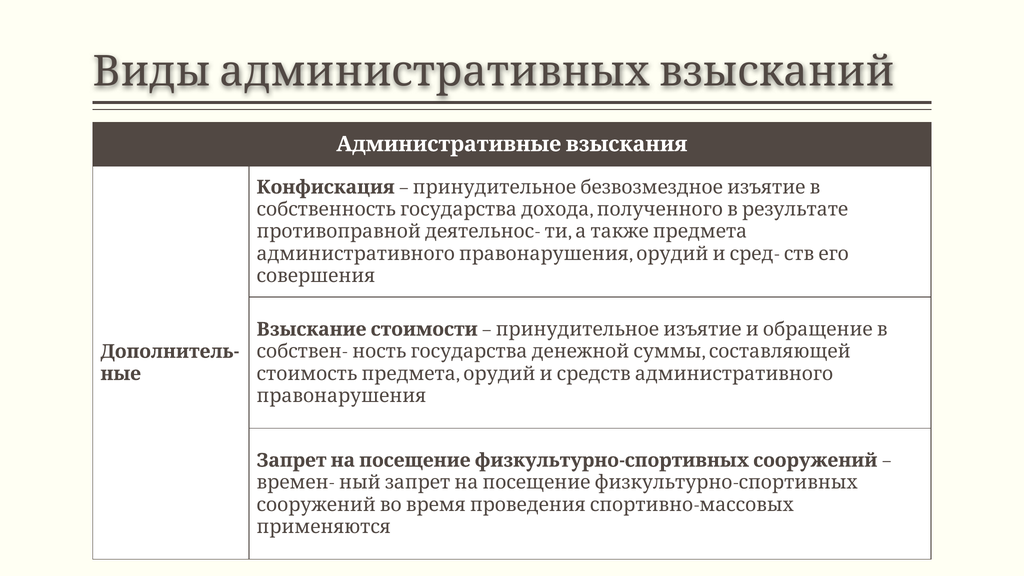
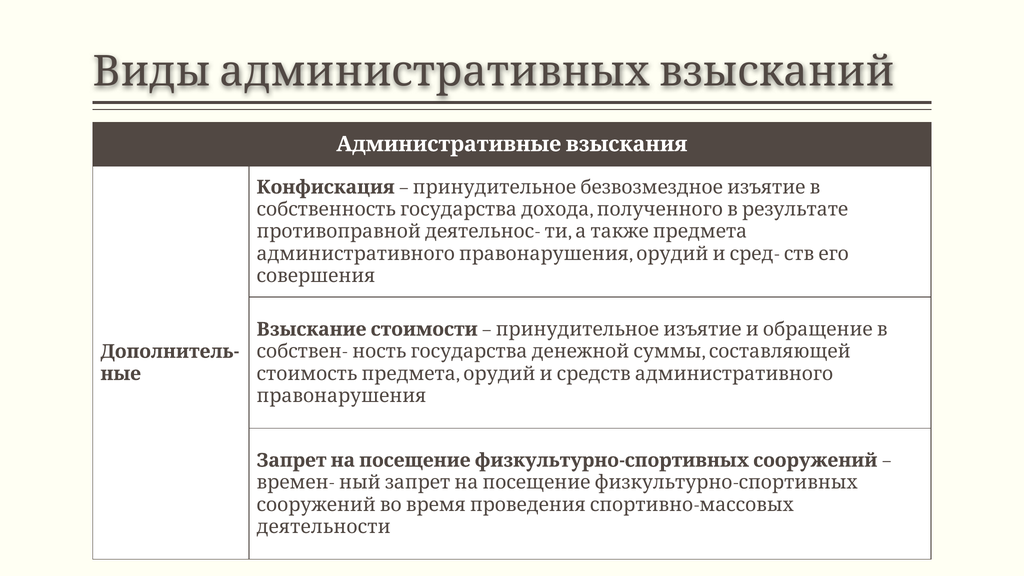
применяются: применяются -> деятельности
